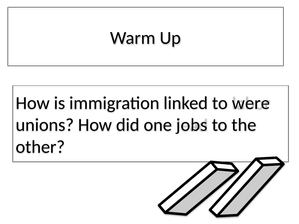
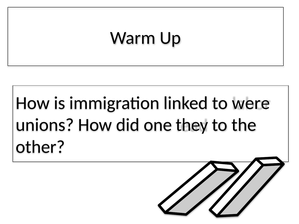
jobs: jobs -> they
